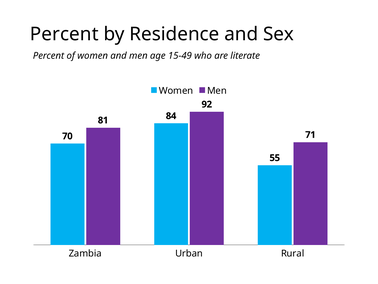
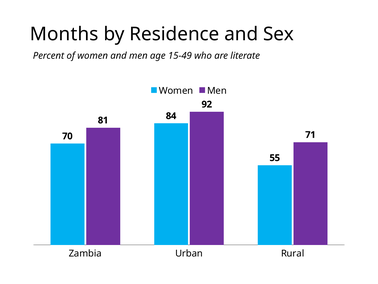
Percent at (64, 34): Percent -> Months
